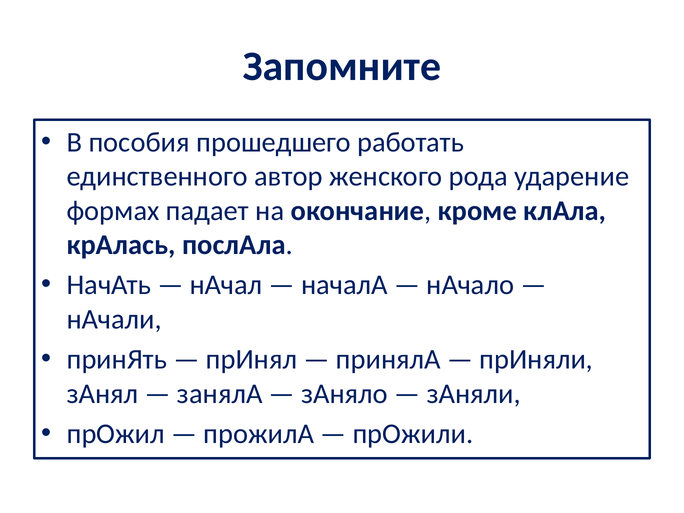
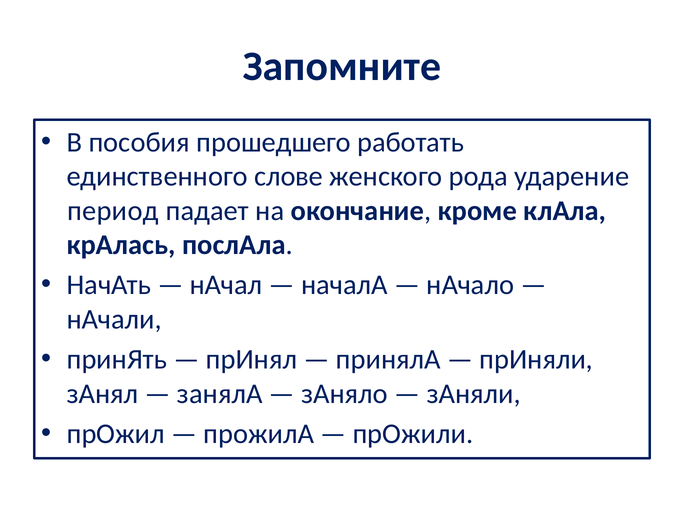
автор: автор -> слове
формах: формах -> период
